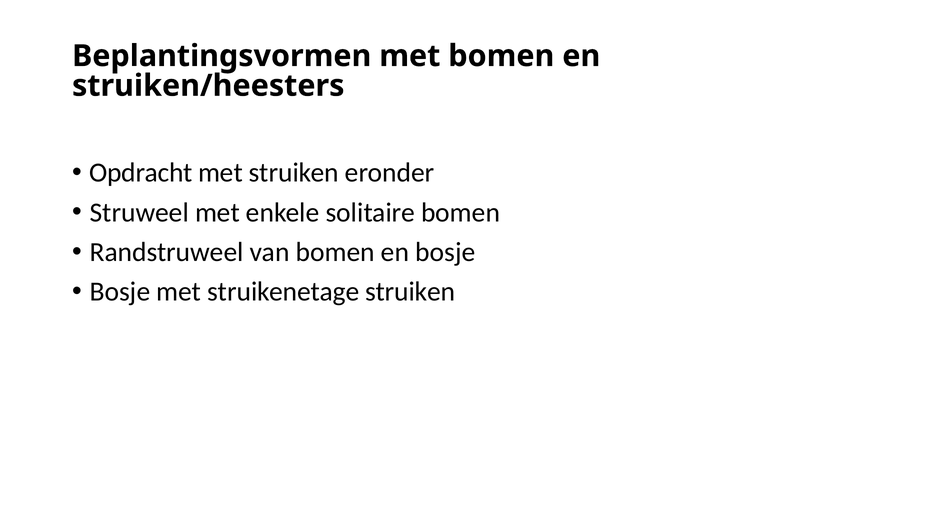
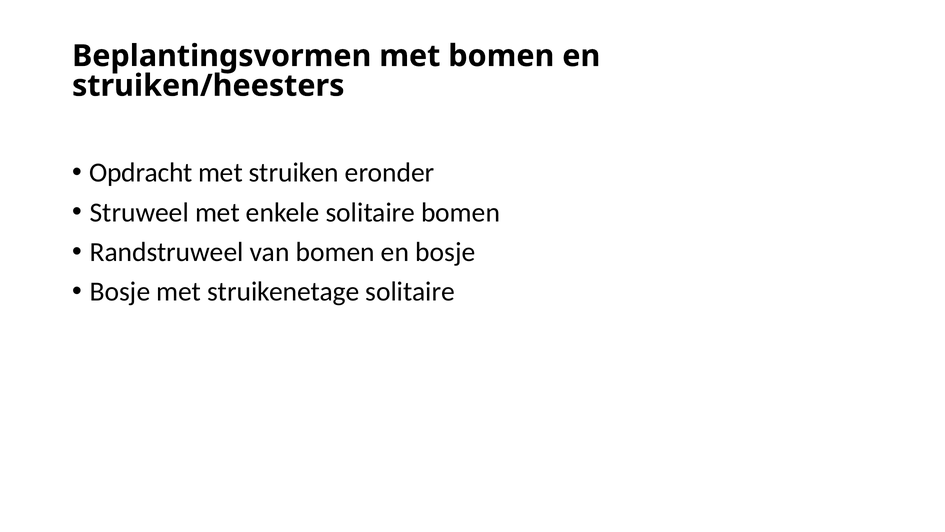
struikenetage struiken: struiken -> solitaire
